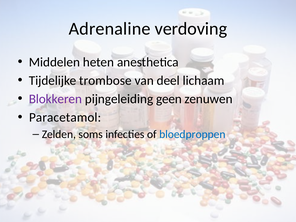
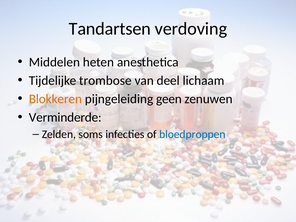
Adrenaline: Adrenaline -> Tandartsen
Blokkeren colour: purple -> orange
Paracetamol: Paracetamol -> Verminderde
